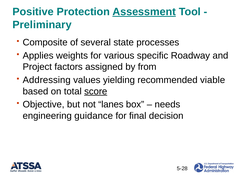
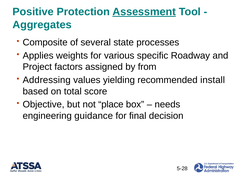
Preliminary: Preliminary -> Aggregates
viable: viable -> install
score underline: present -> none
lanes: lanes -> place
